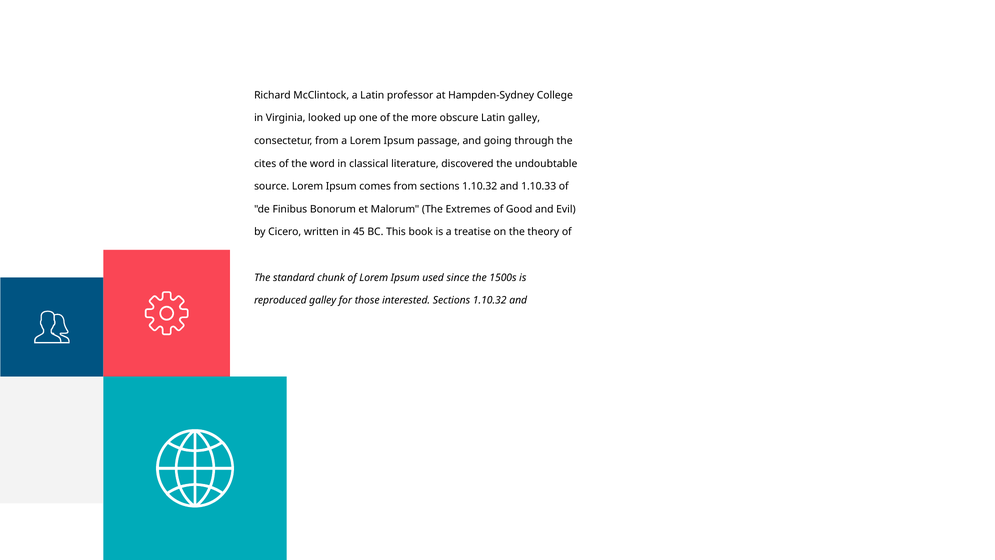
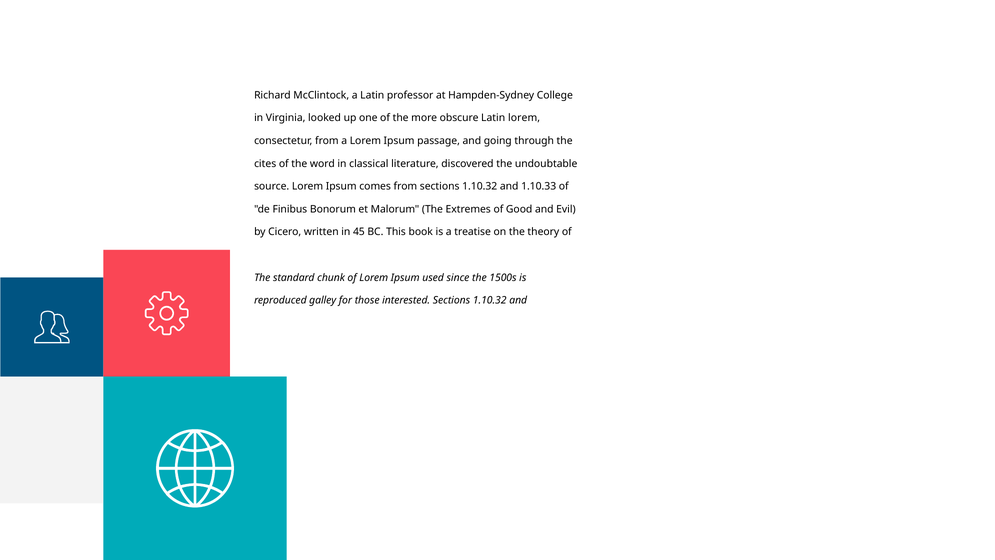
Latin galley: galley -> lorem
